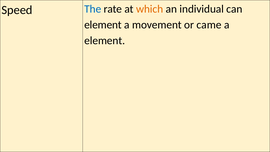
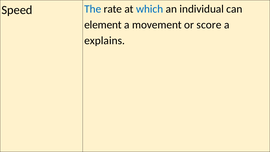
which colour: orange -> blue
came: came -> score
element at (105, 41): element -> explains
